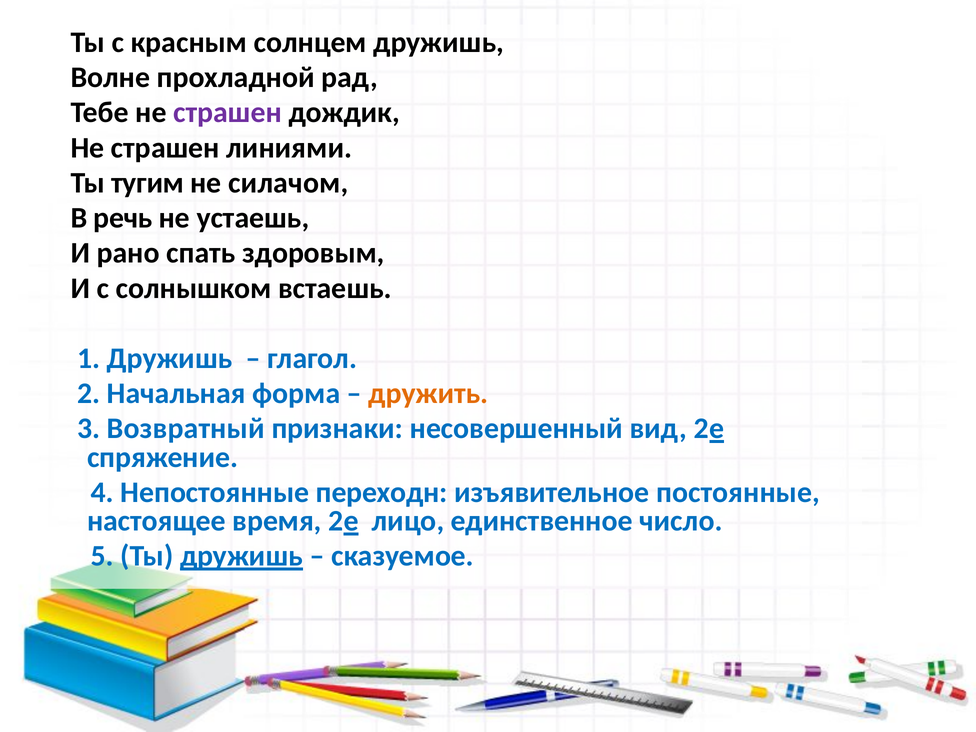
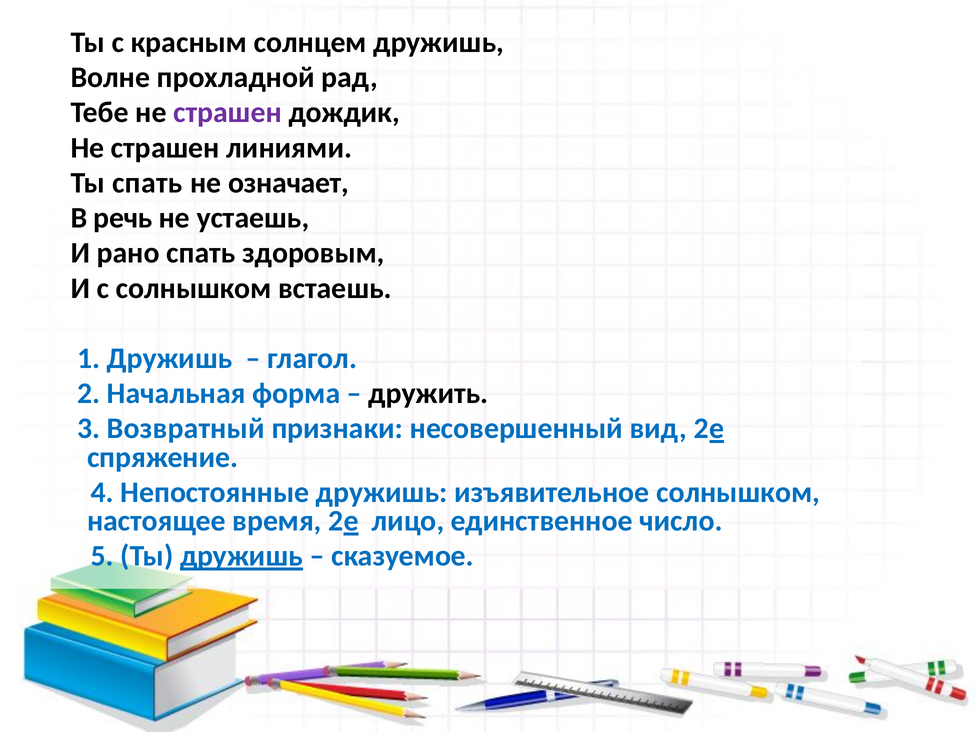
Ты тугим: тугим -> спать
силачом: силачом -> означает
дружить colour: orange -> black
Непостоянные переходн: переходн -> дружишь
изъявительное постоянные: постоянные -> солнышком
